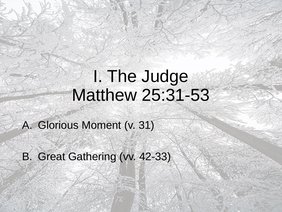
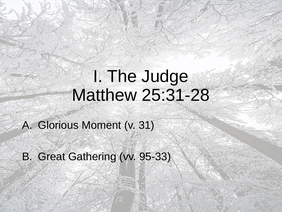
25:31-53: 25:31-53 -> 25:31-28
42-33: 42-33 -> 95-33
